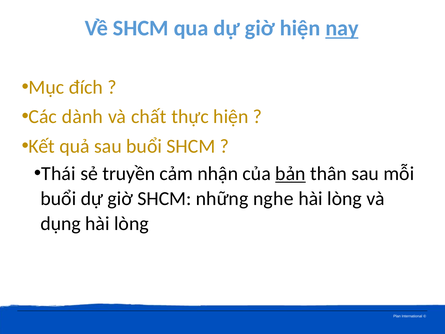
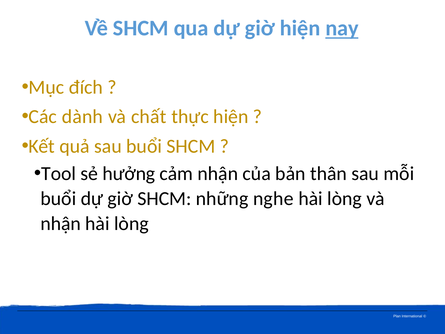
Thái: Thái -> Tool
truyền: truyền -> hưởng
bản underline: present -> none
dụng at (61, 223): dụng -> nhận
